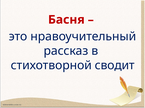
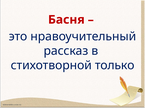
сводит: сводит -> только
